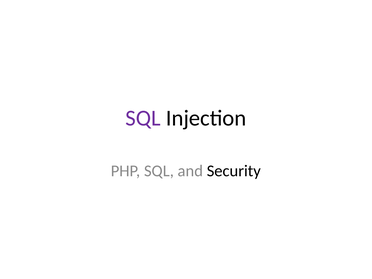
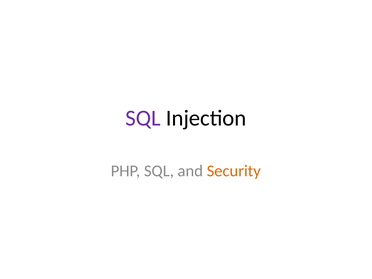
Security colour: black -> orange
